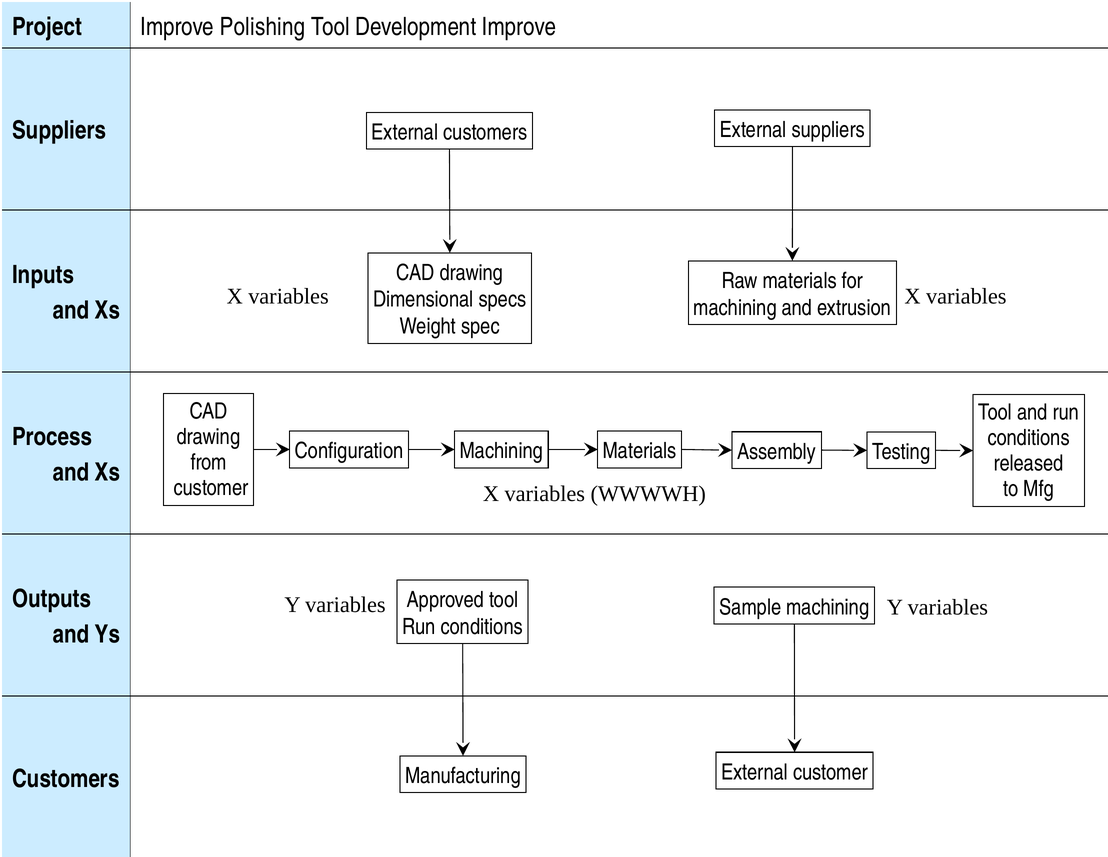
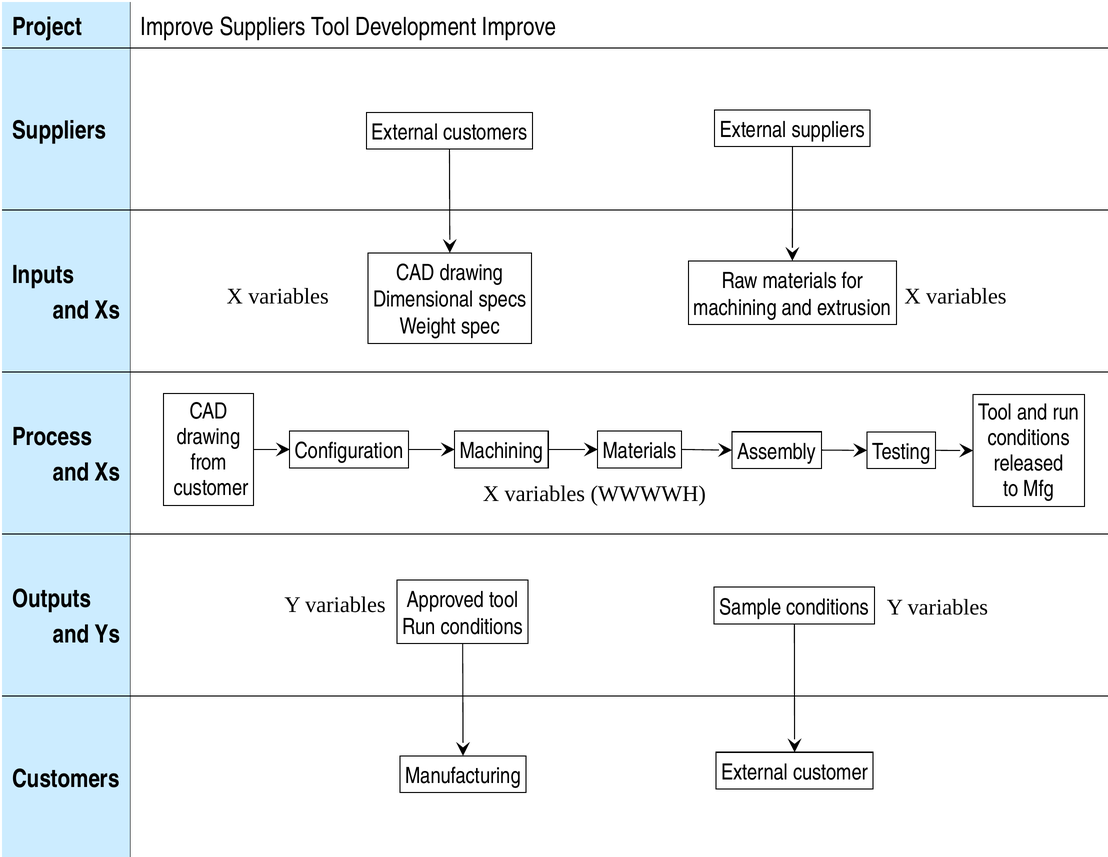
Project Improve Polishing: Polishing -> Suppliers
Sample machining: machining -> conditions
